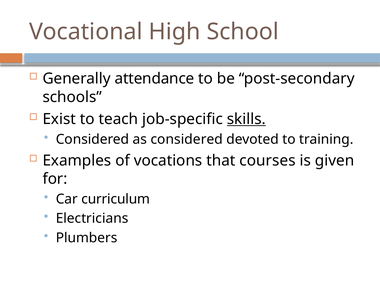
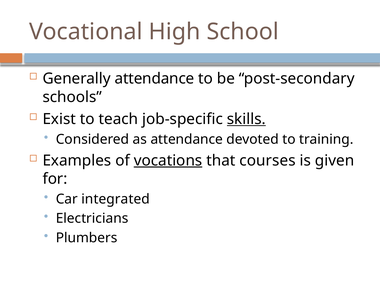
as considered: considered -> attendance
vocations underline: none -> present
curriculum: curriculum -> integrated
